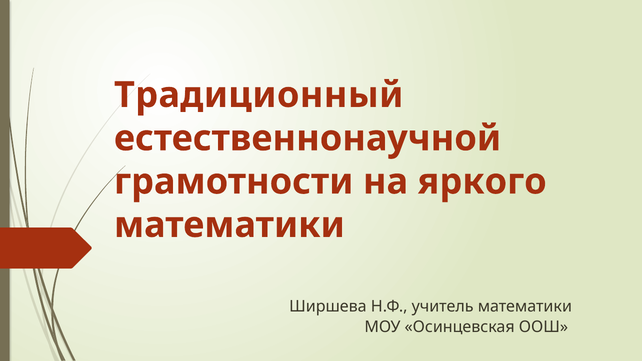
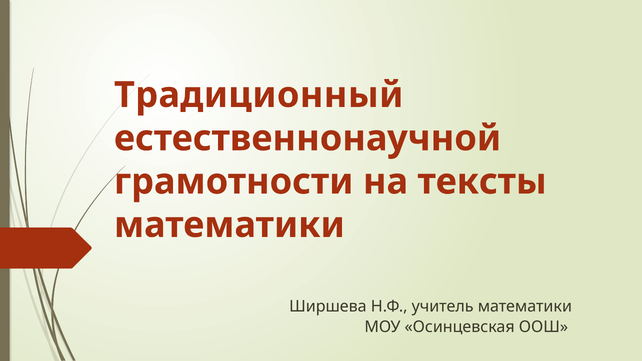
яркого: яркого -> тексты
